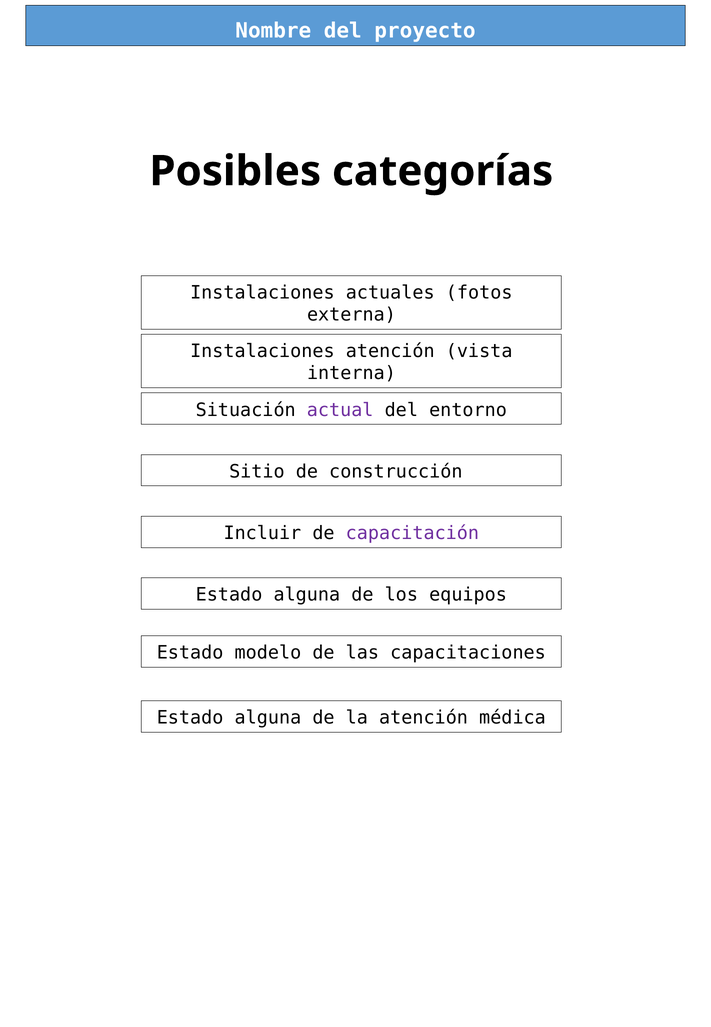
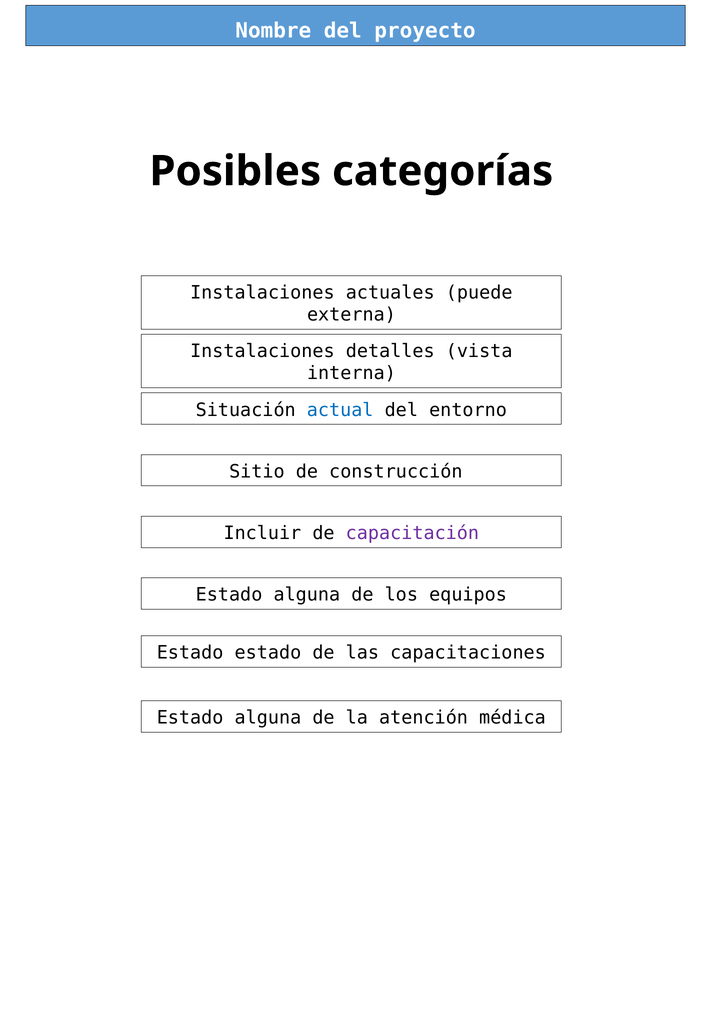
fotos: fotos -> puede
Instalaciones atención: atención -> detalles
actual colour: purple -> blue
Estado modelo: modelo -> estado
